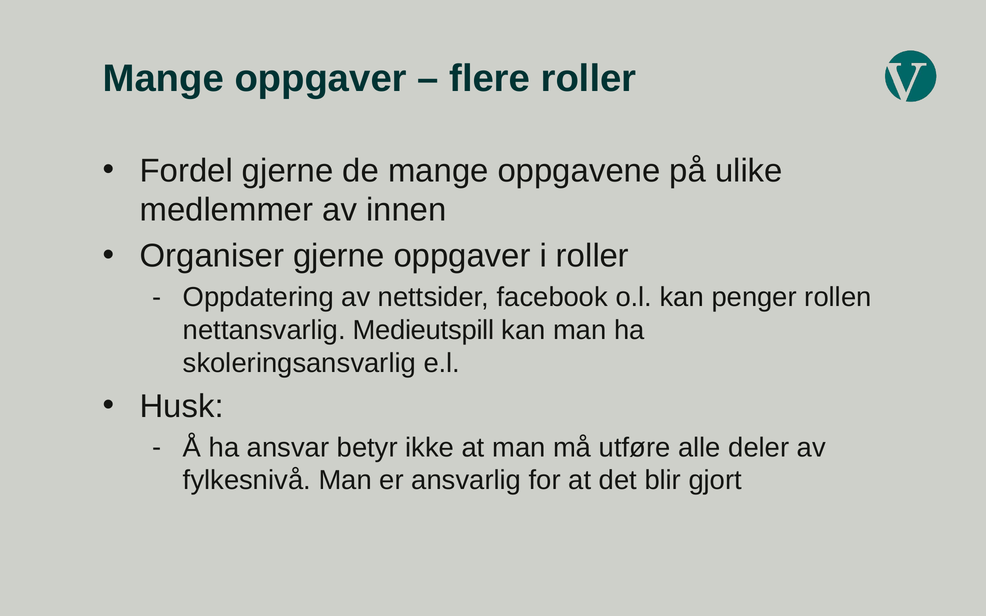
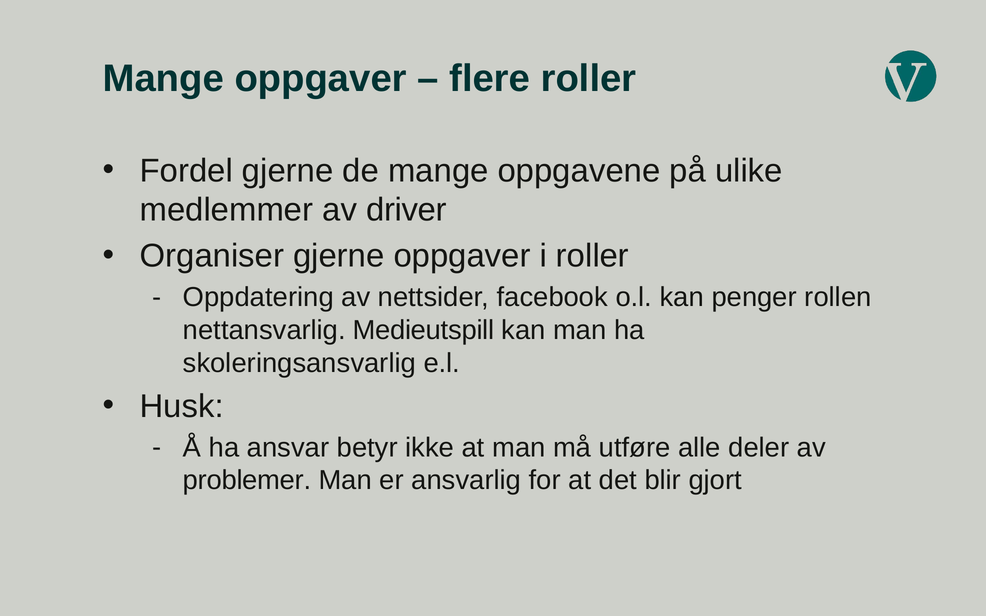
innen: innen -> driver
fylkesnivå: fylkesnivå -> problemer
